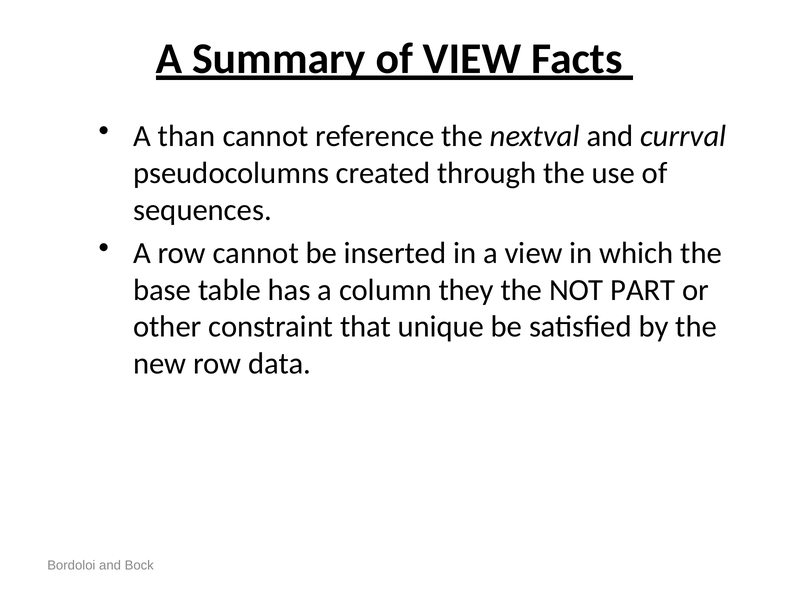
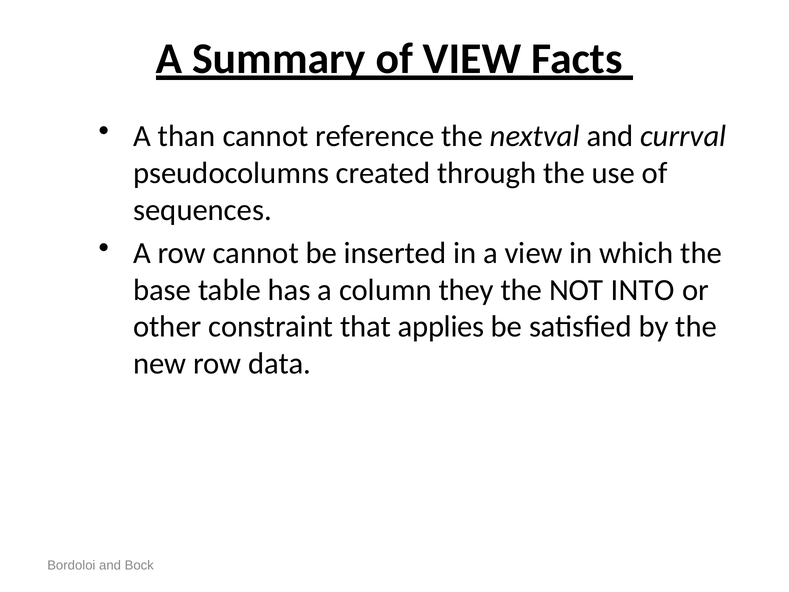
PART: PART -> INTO
unique: unique -> applies
